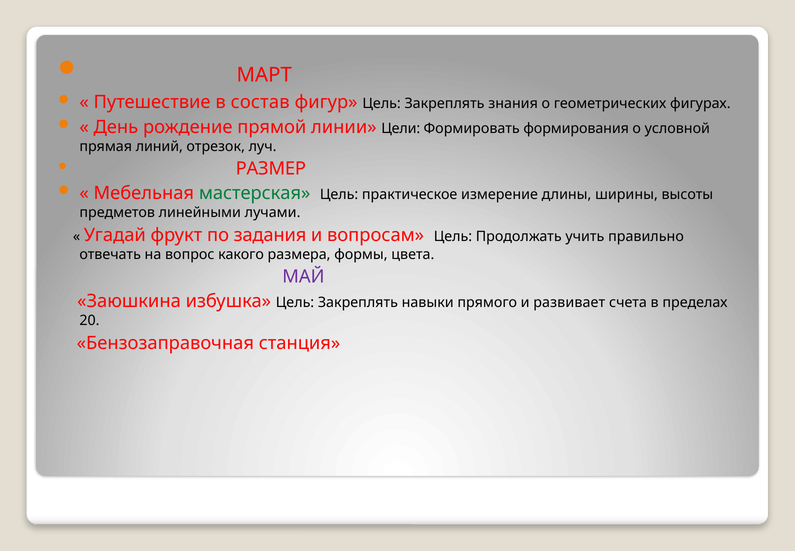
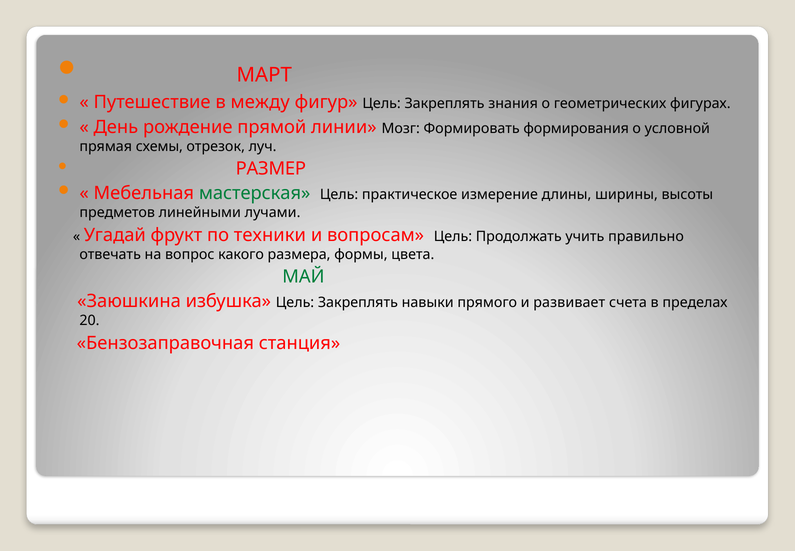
состав: состав -> между
Цели: Цели -> Мозг
линий: линий -> схемы
задания: задания -> техники
МАЙ colour: purple -> green
